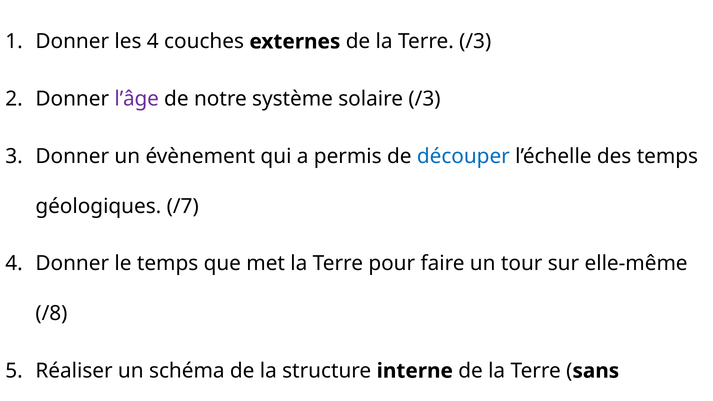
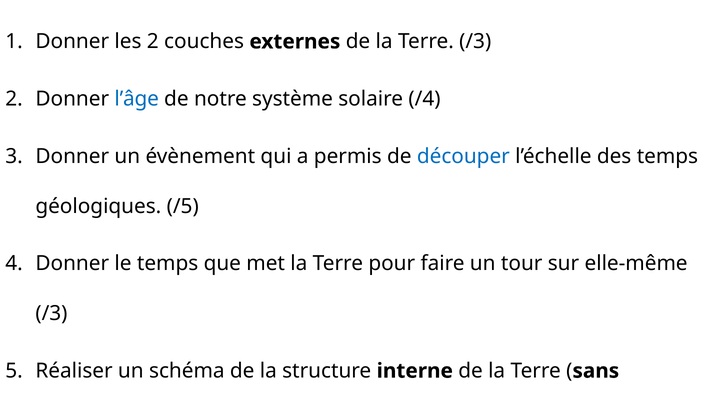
les 4: 4 -> 2
l’âge colour: purple -> blue
solaire /3: /3 -> /4
/7: /7 -> /5
/8 at (51, 314): /8 -> /3
